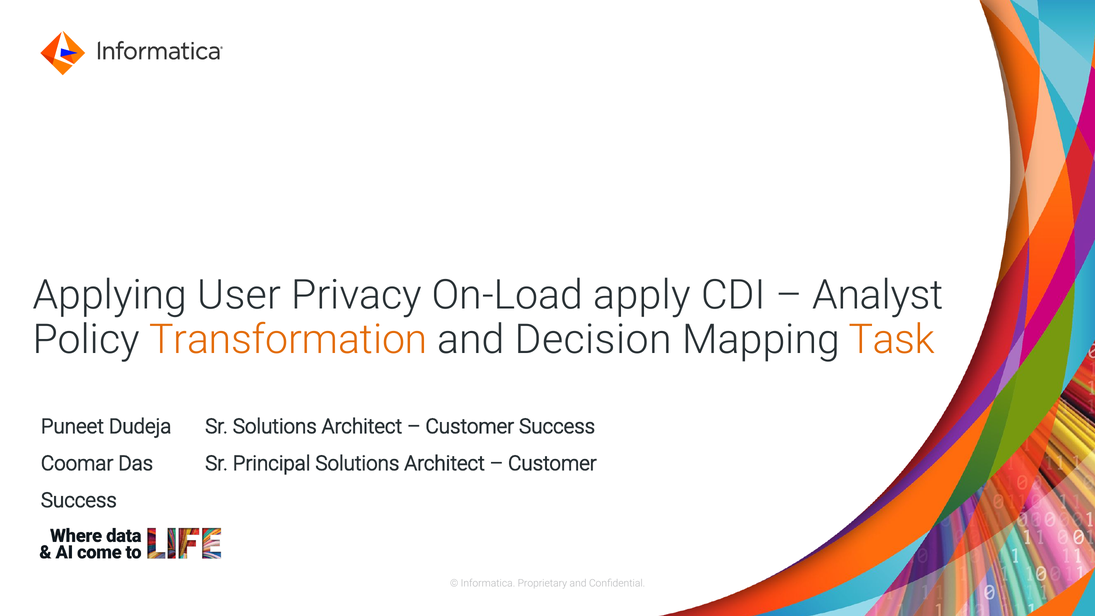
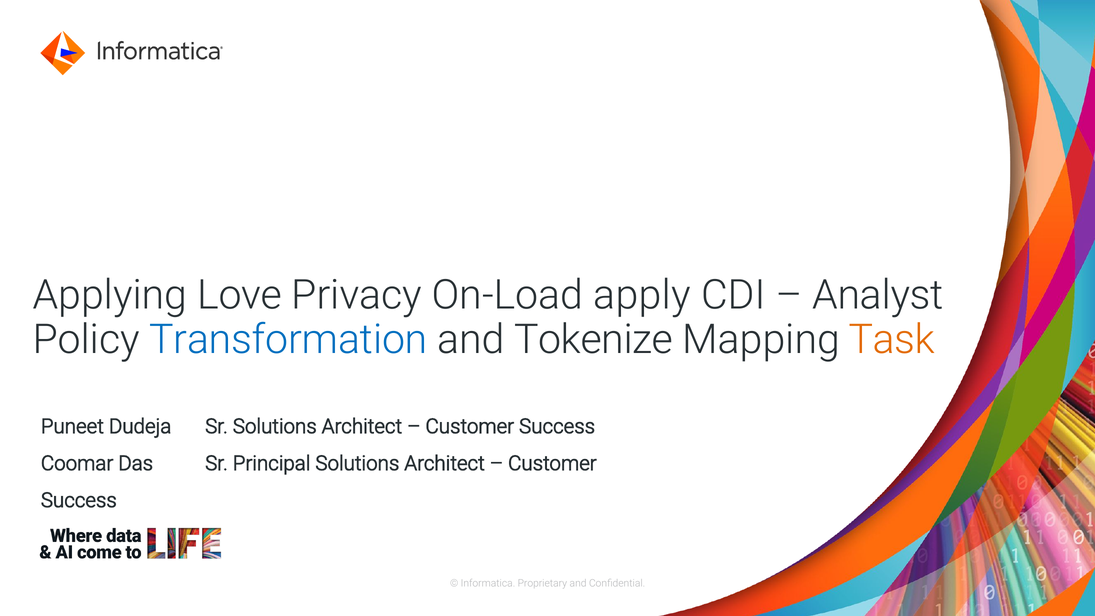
User: User -> Love
Transformation colour: orange -> blue
Decision: Decision -> Tokenize
